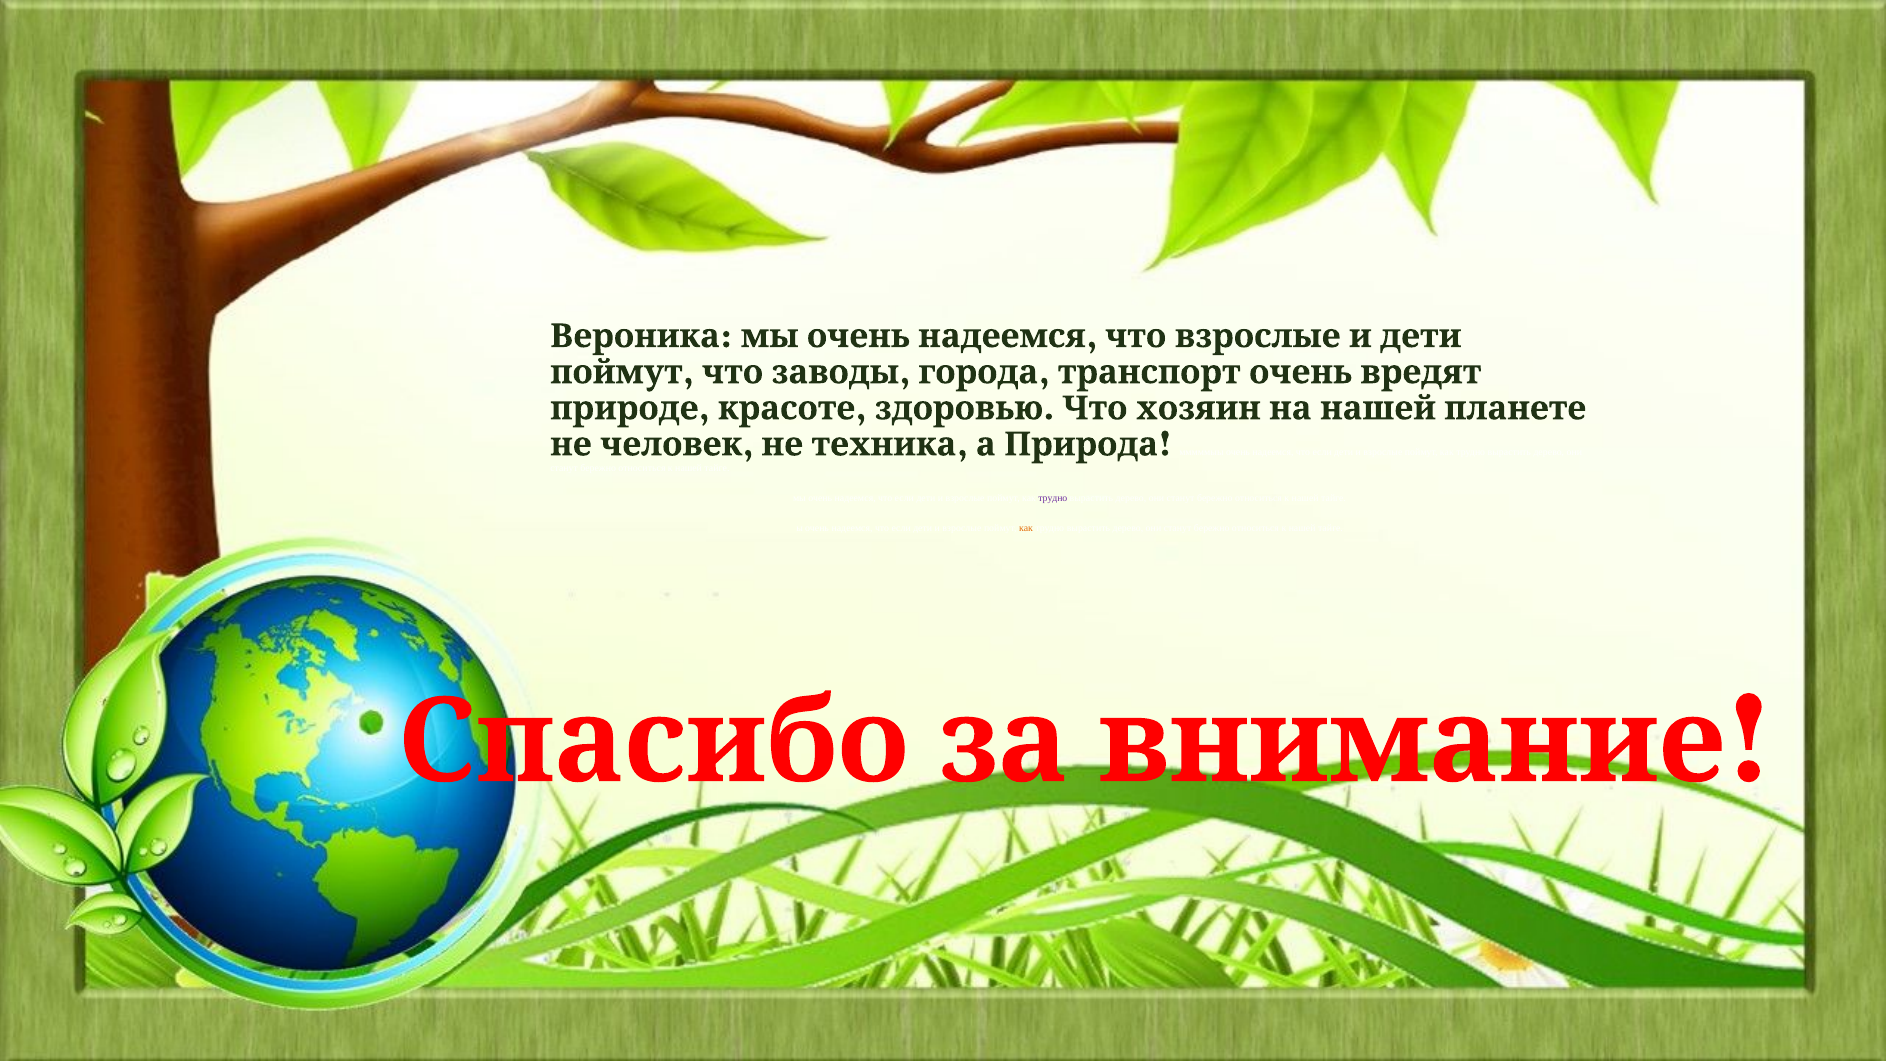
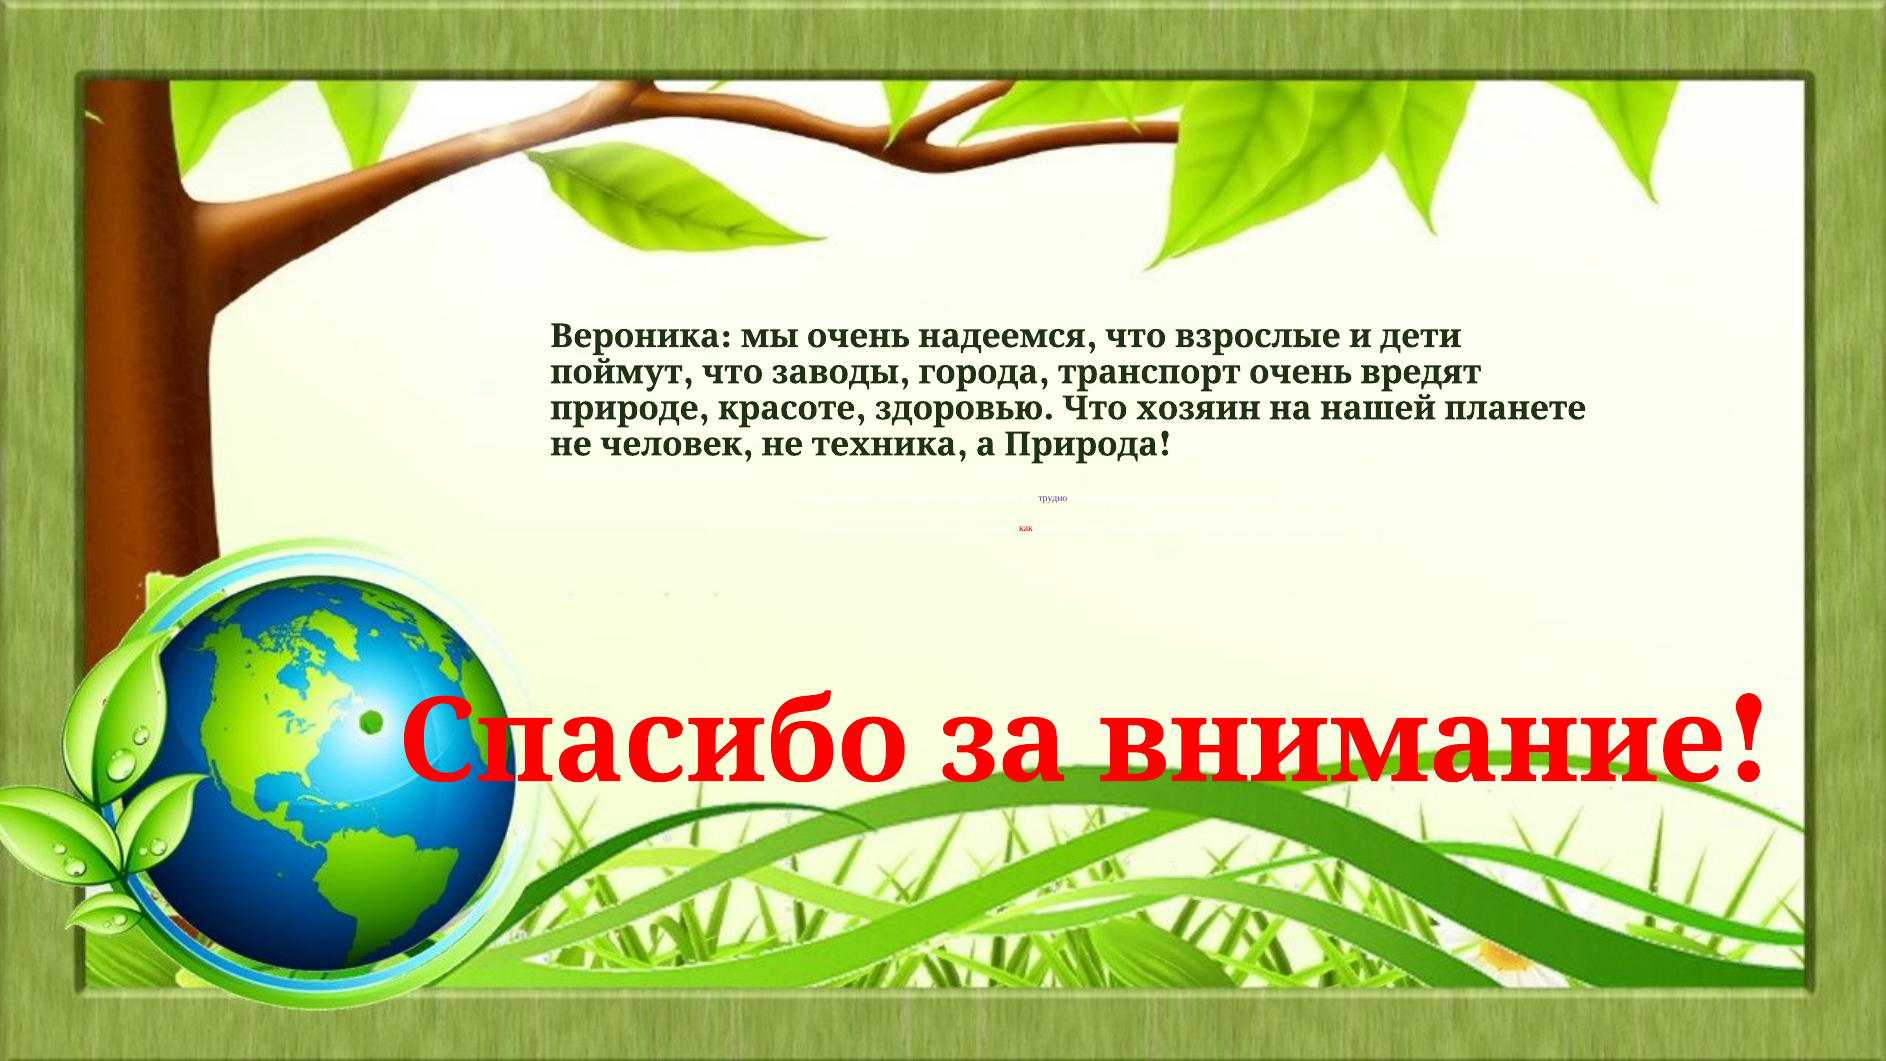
как at (1026, 528) colour: orange -> red
